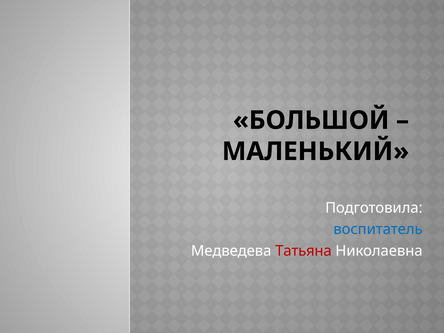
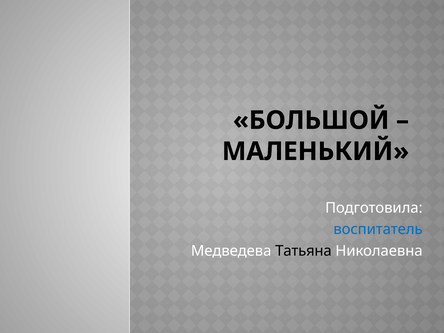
Татьяна colour: red -> black
